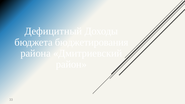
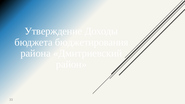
Дефицитный: Дефицитный -> Утверждение
